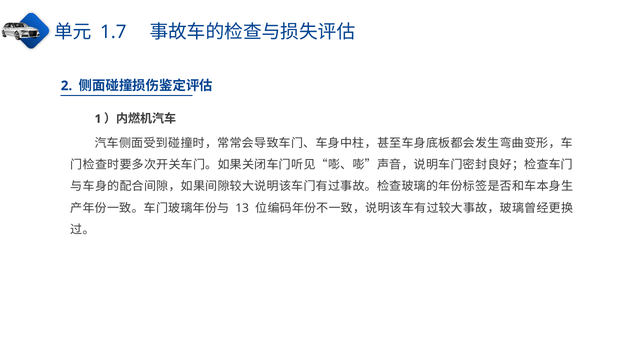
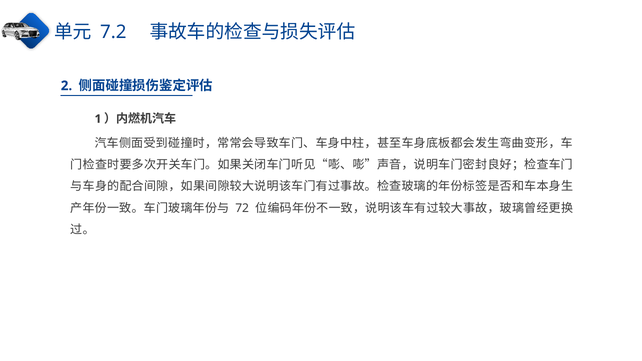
1.7: 1.7 -> 7.2
13: 13 -> 72
